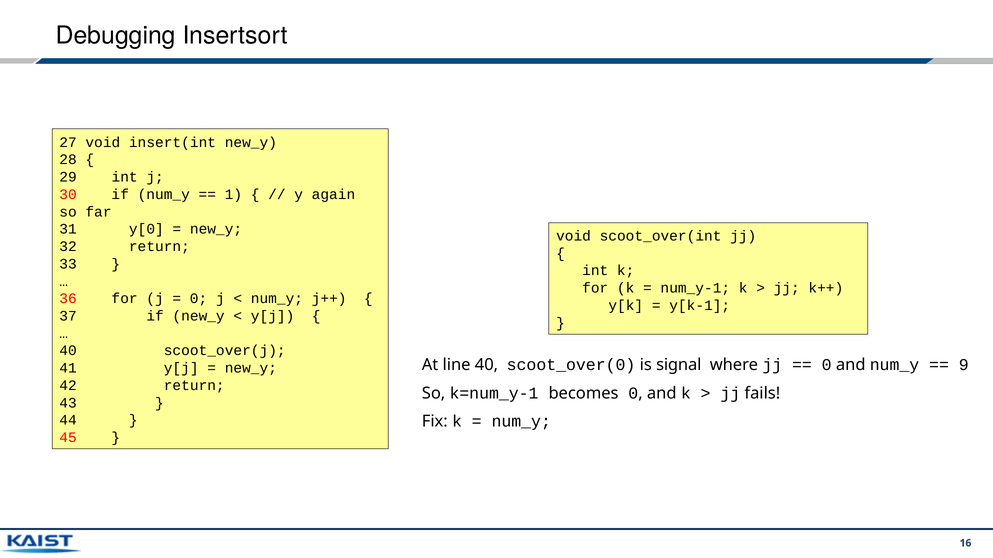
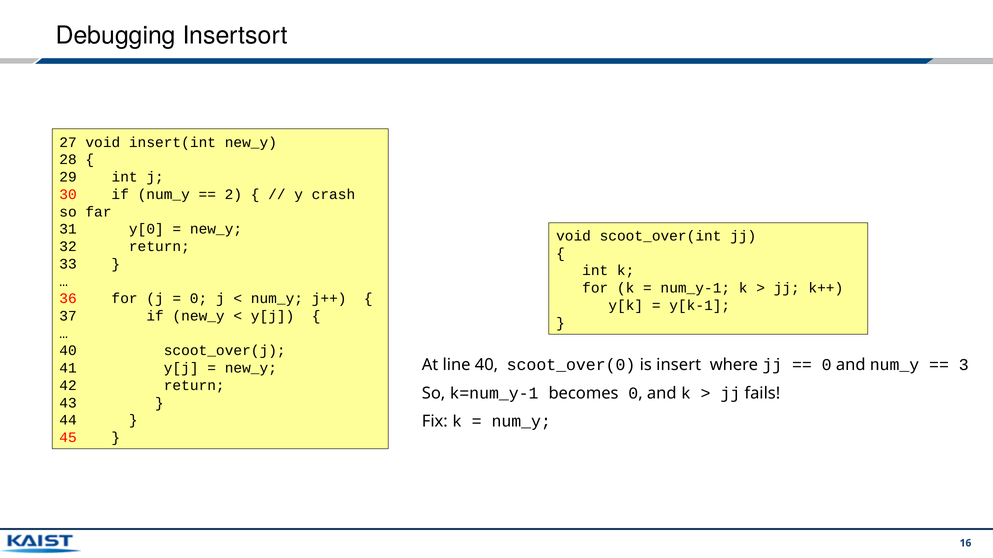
1: 1 -> 2
again: again -> crash
signal: signal -> insert
9: 9 -> 3
